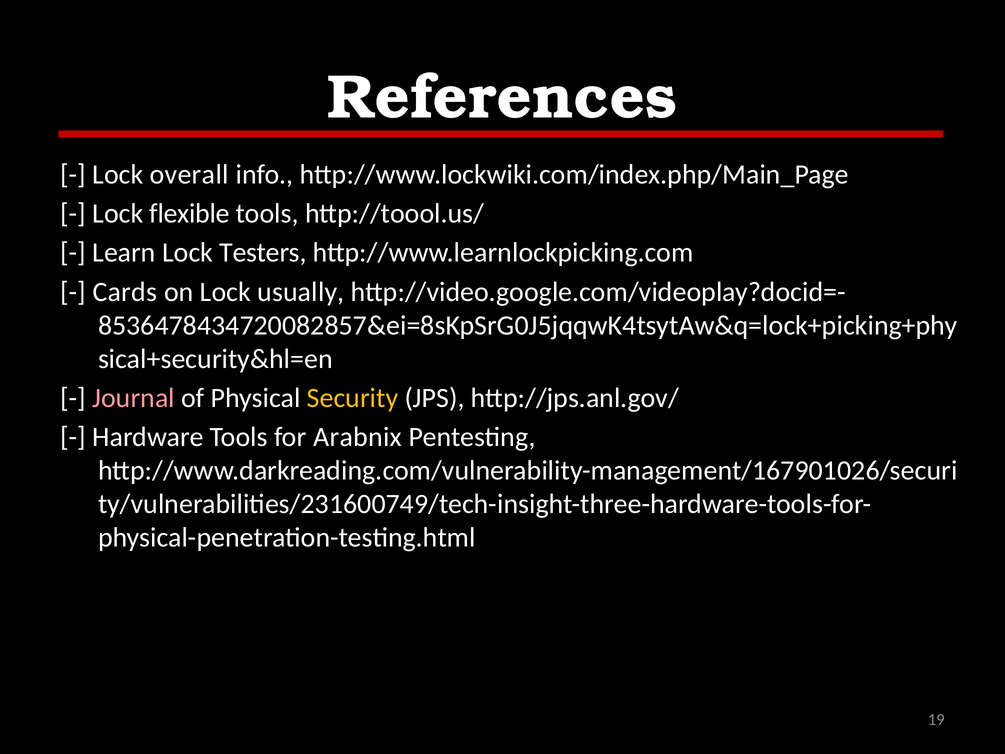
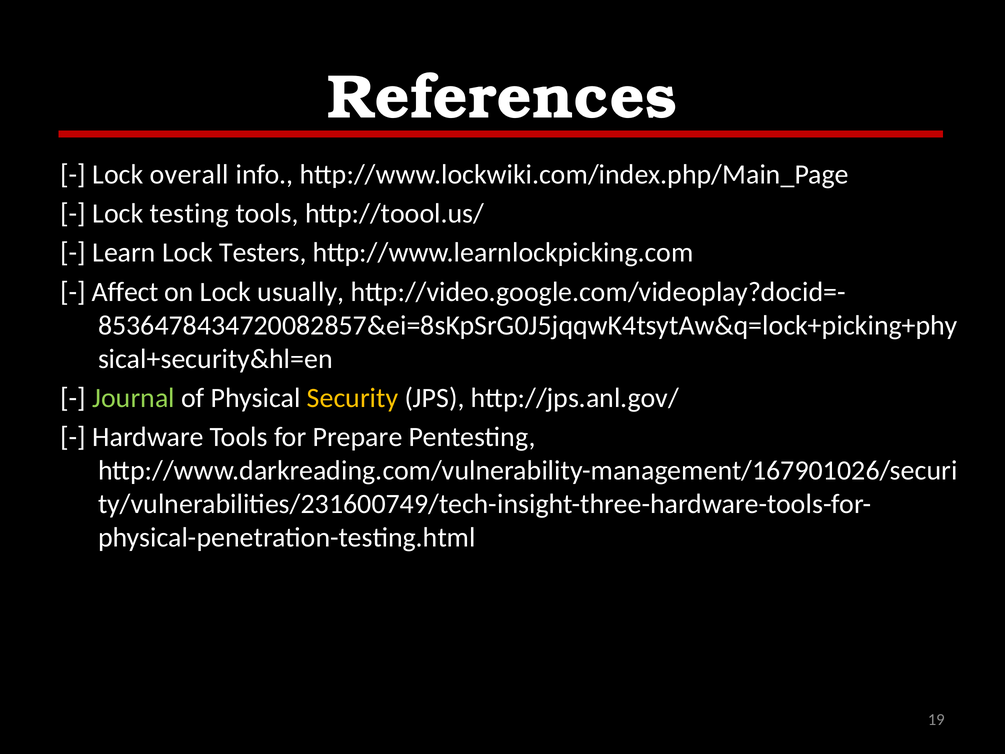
flexible: flexible -> testing
Cards: Cards -> Affect
Journal colour: pink -> light green
Arabnix: Arabnix -> Prepare
